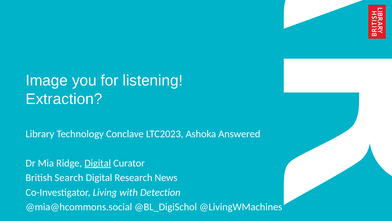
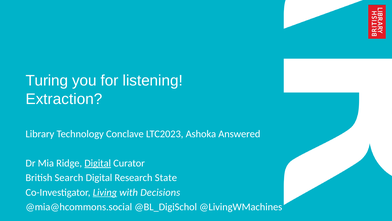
Image: Image -> Turing
News: News -> State
Living underline: none -> present
Detection: Detection -> Decisions
